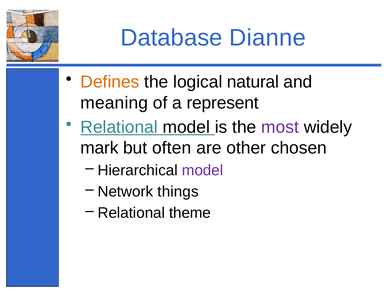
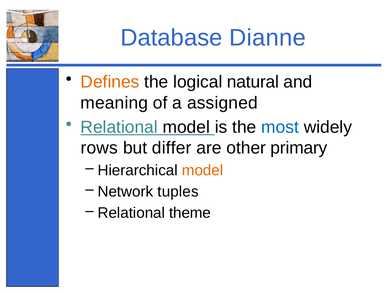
represent: represent -> assigned
most colour: purple -> blue
mark: mark -> rows
often: often -> differ
chosen: chosen -> primary
model at (203, 171) colour: purple -> orange
things: things -> tuples
